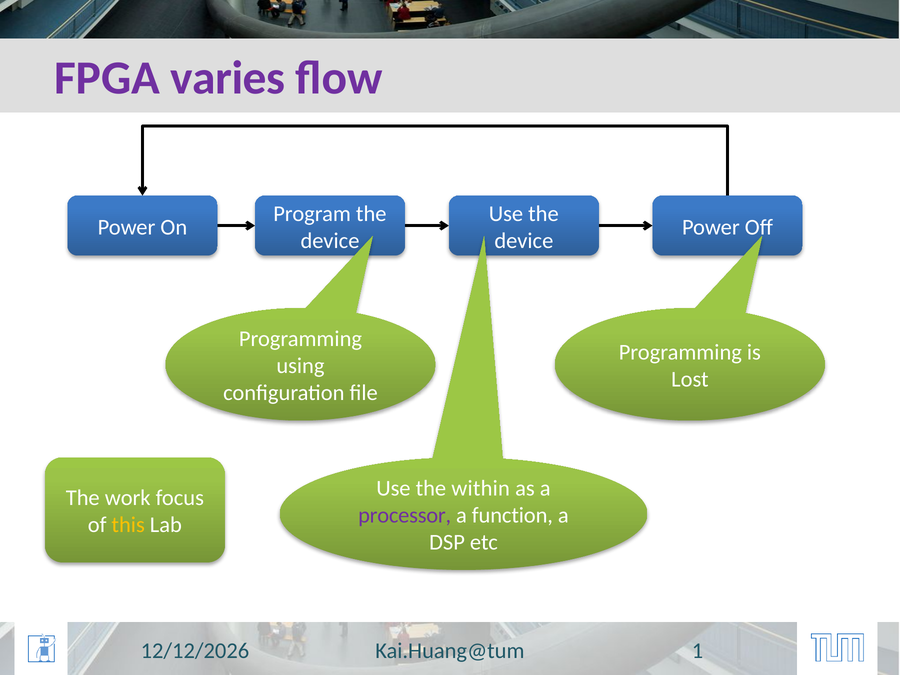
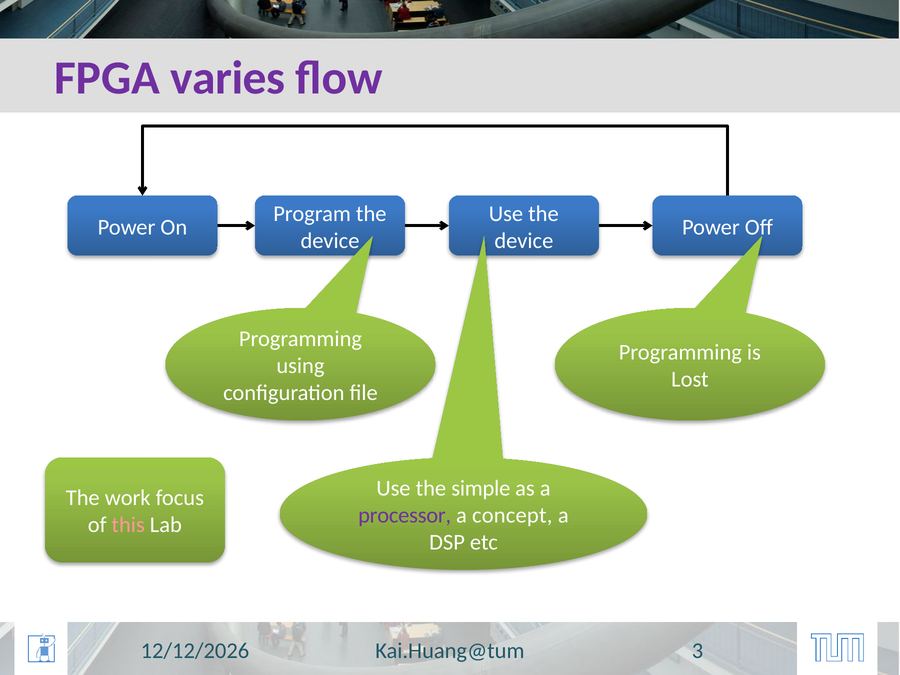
within: within -> simple
function: function -> concept
this colour: yellow -> pink
1: 1 -> 3
